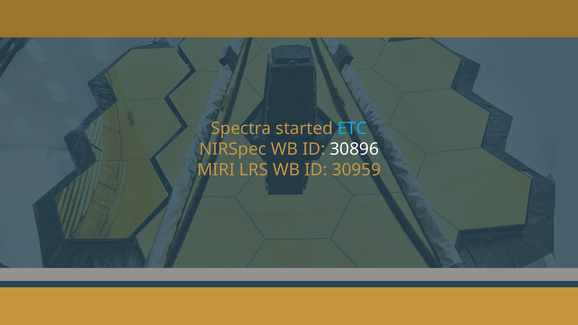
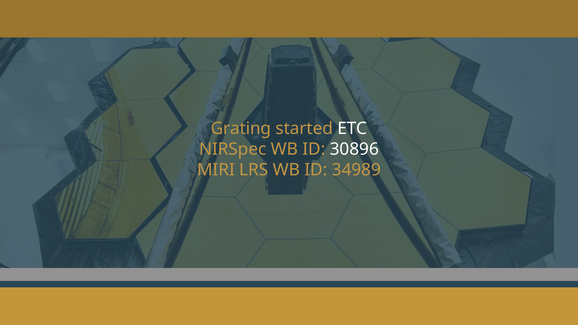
Spectra: Spectra -> Grating
ETC colour: light blue -> white
30959: 30959 -> 34989
